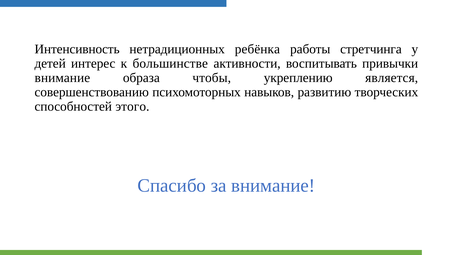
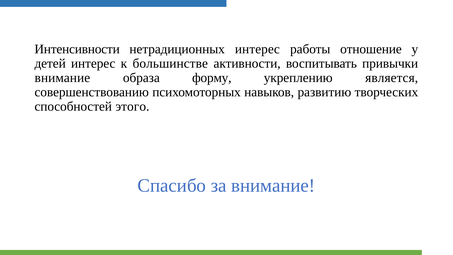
Интенсивность: Интенсивность -> Интенсивности
нетрадиционных ребёнка: ребёнка -> интерес
стретчинга: стретчинга -> отношение
чтобы: чтобы -> форму
